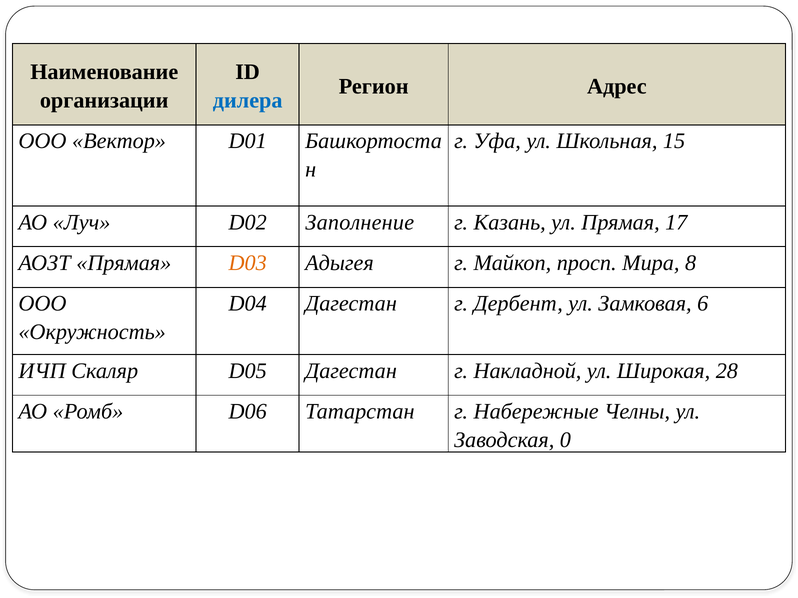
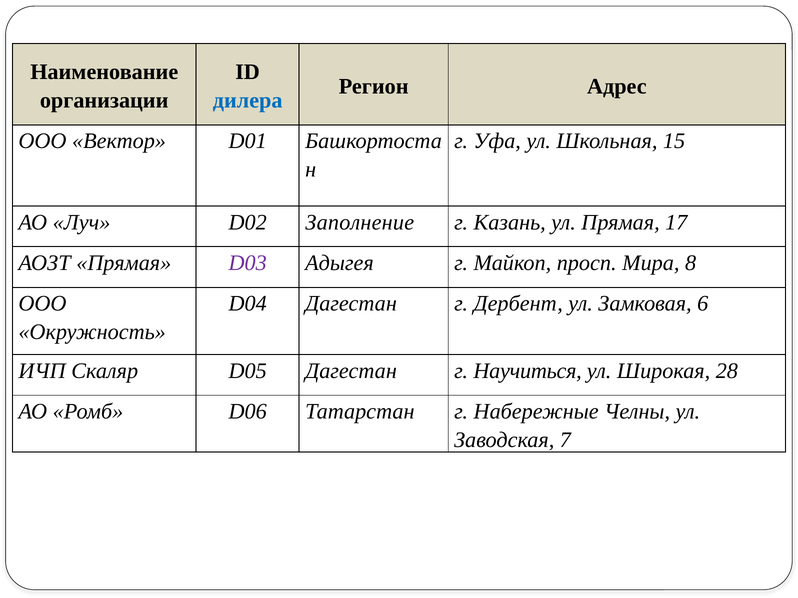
D03 colour: orange -> purple
Накладной: Накладной -> Научиться
0: 0 -> 7
